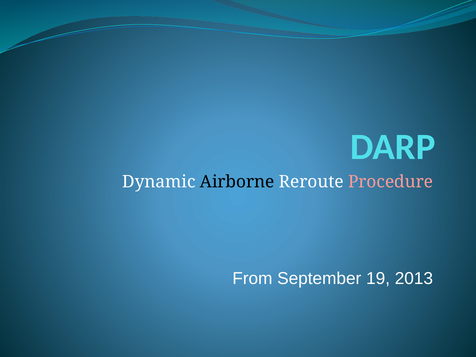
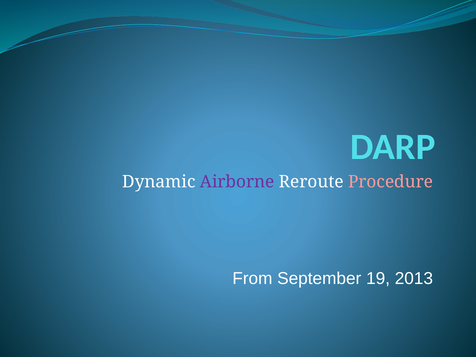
Airborne colour: black -> purple
